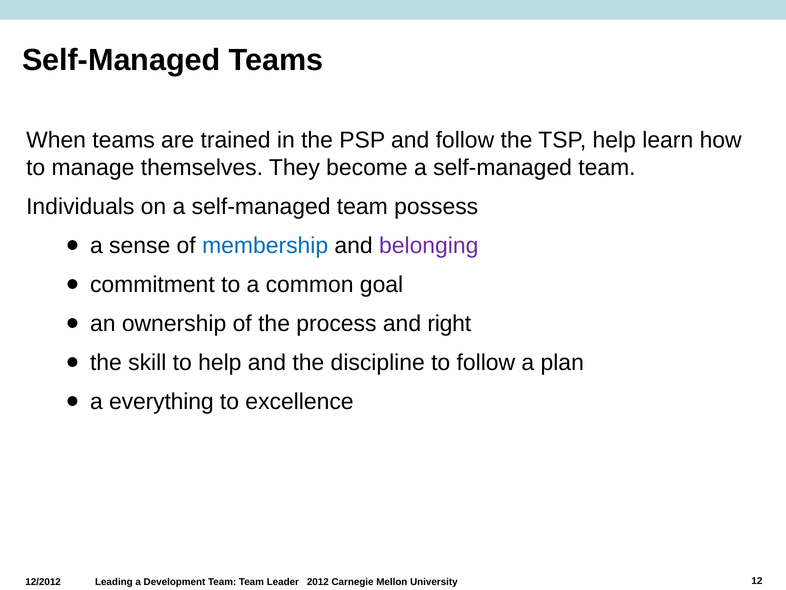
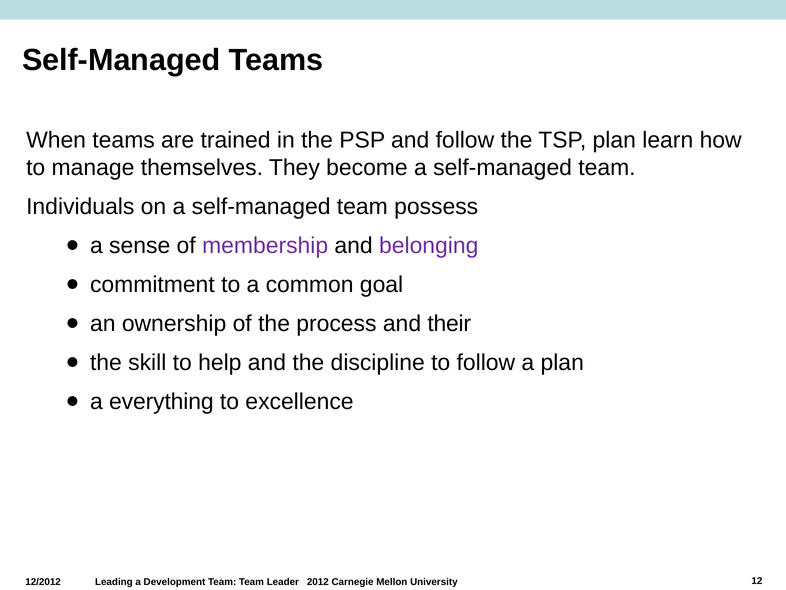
TSP help: help -> plan
membership colour: blue -> purple
right: right -> their
